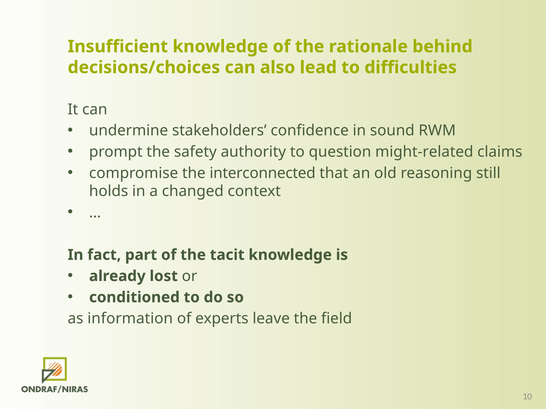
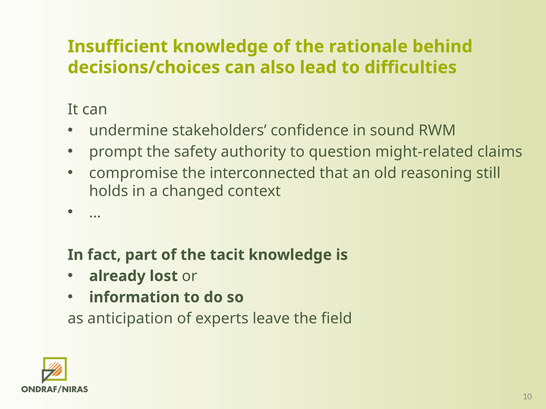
conditioned: conditioned -> information
information: information -> anticipation
